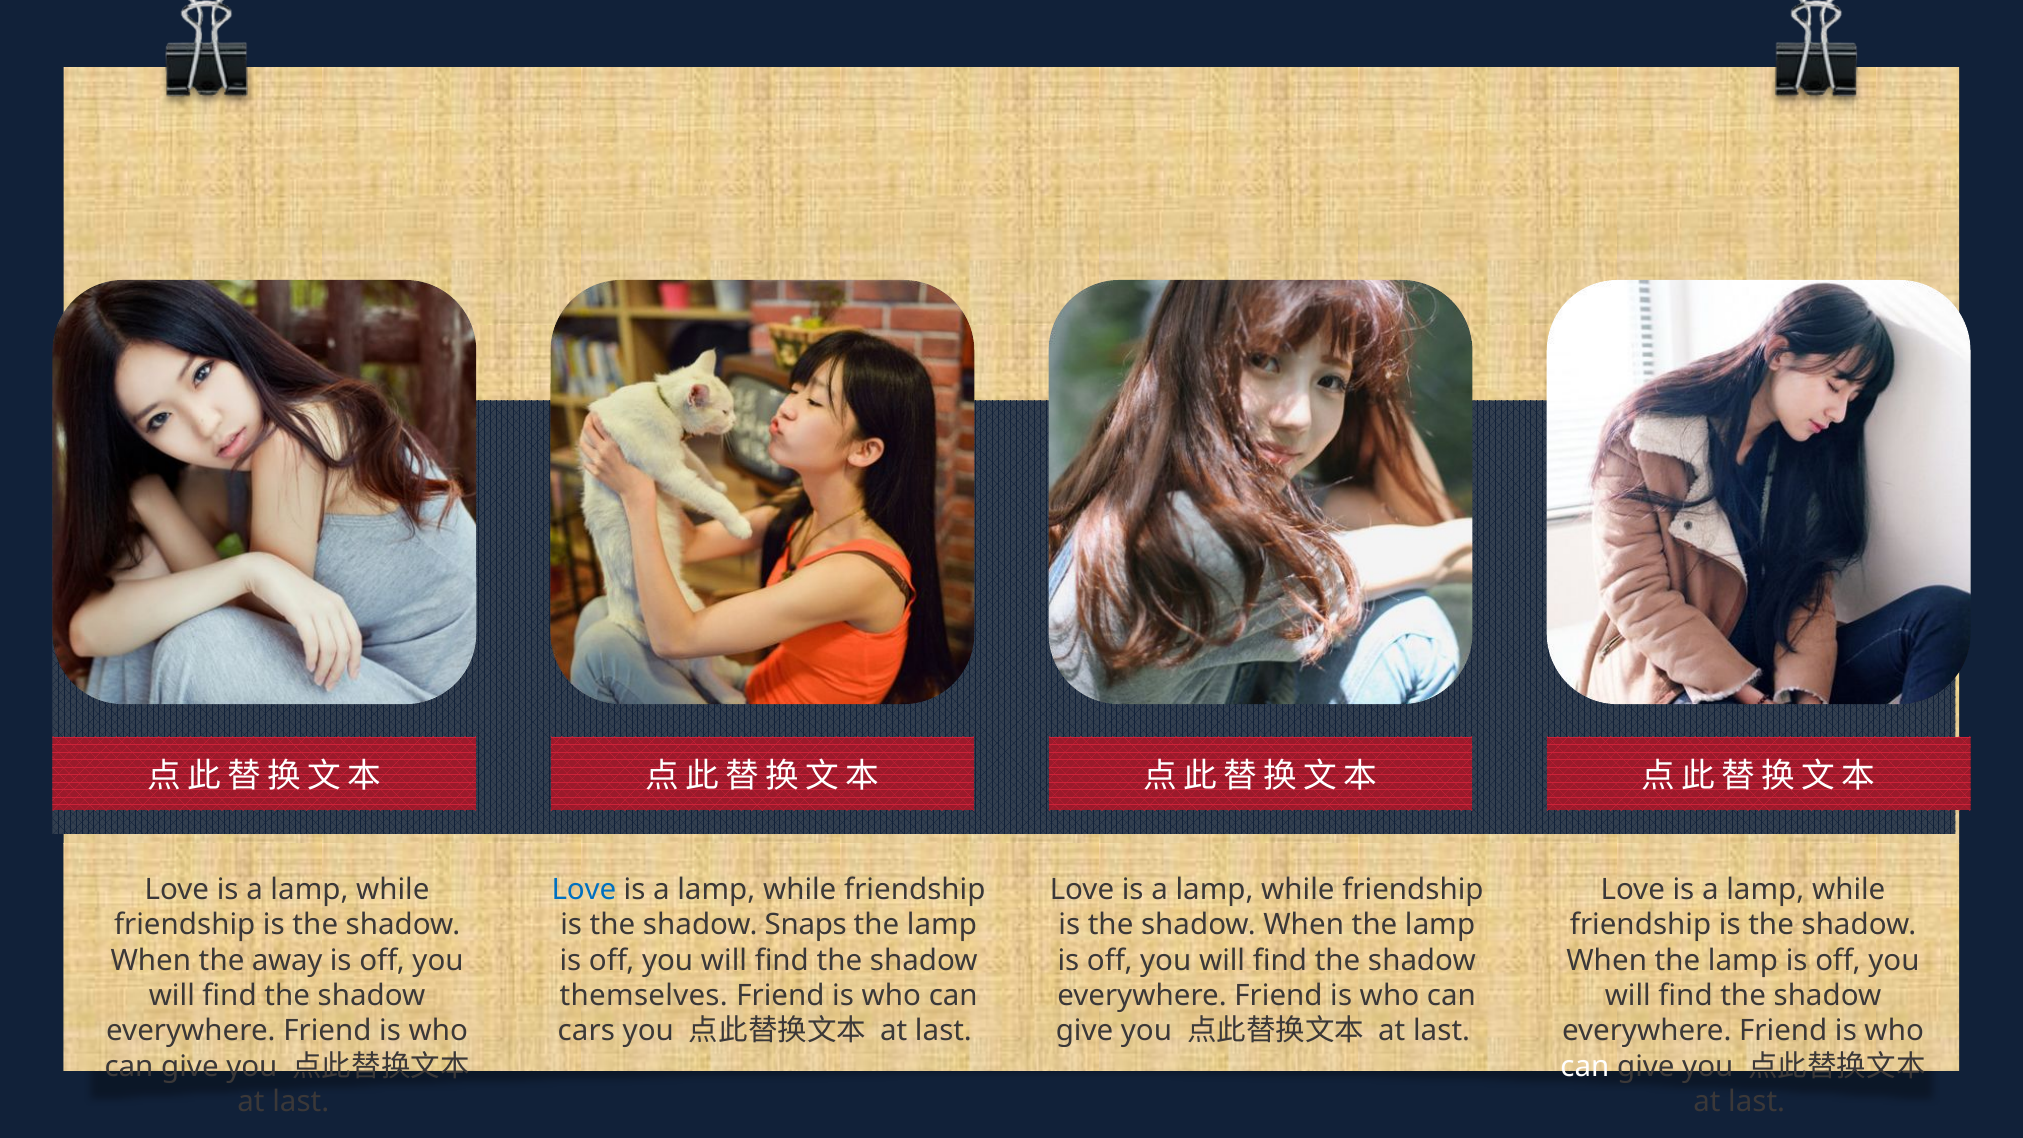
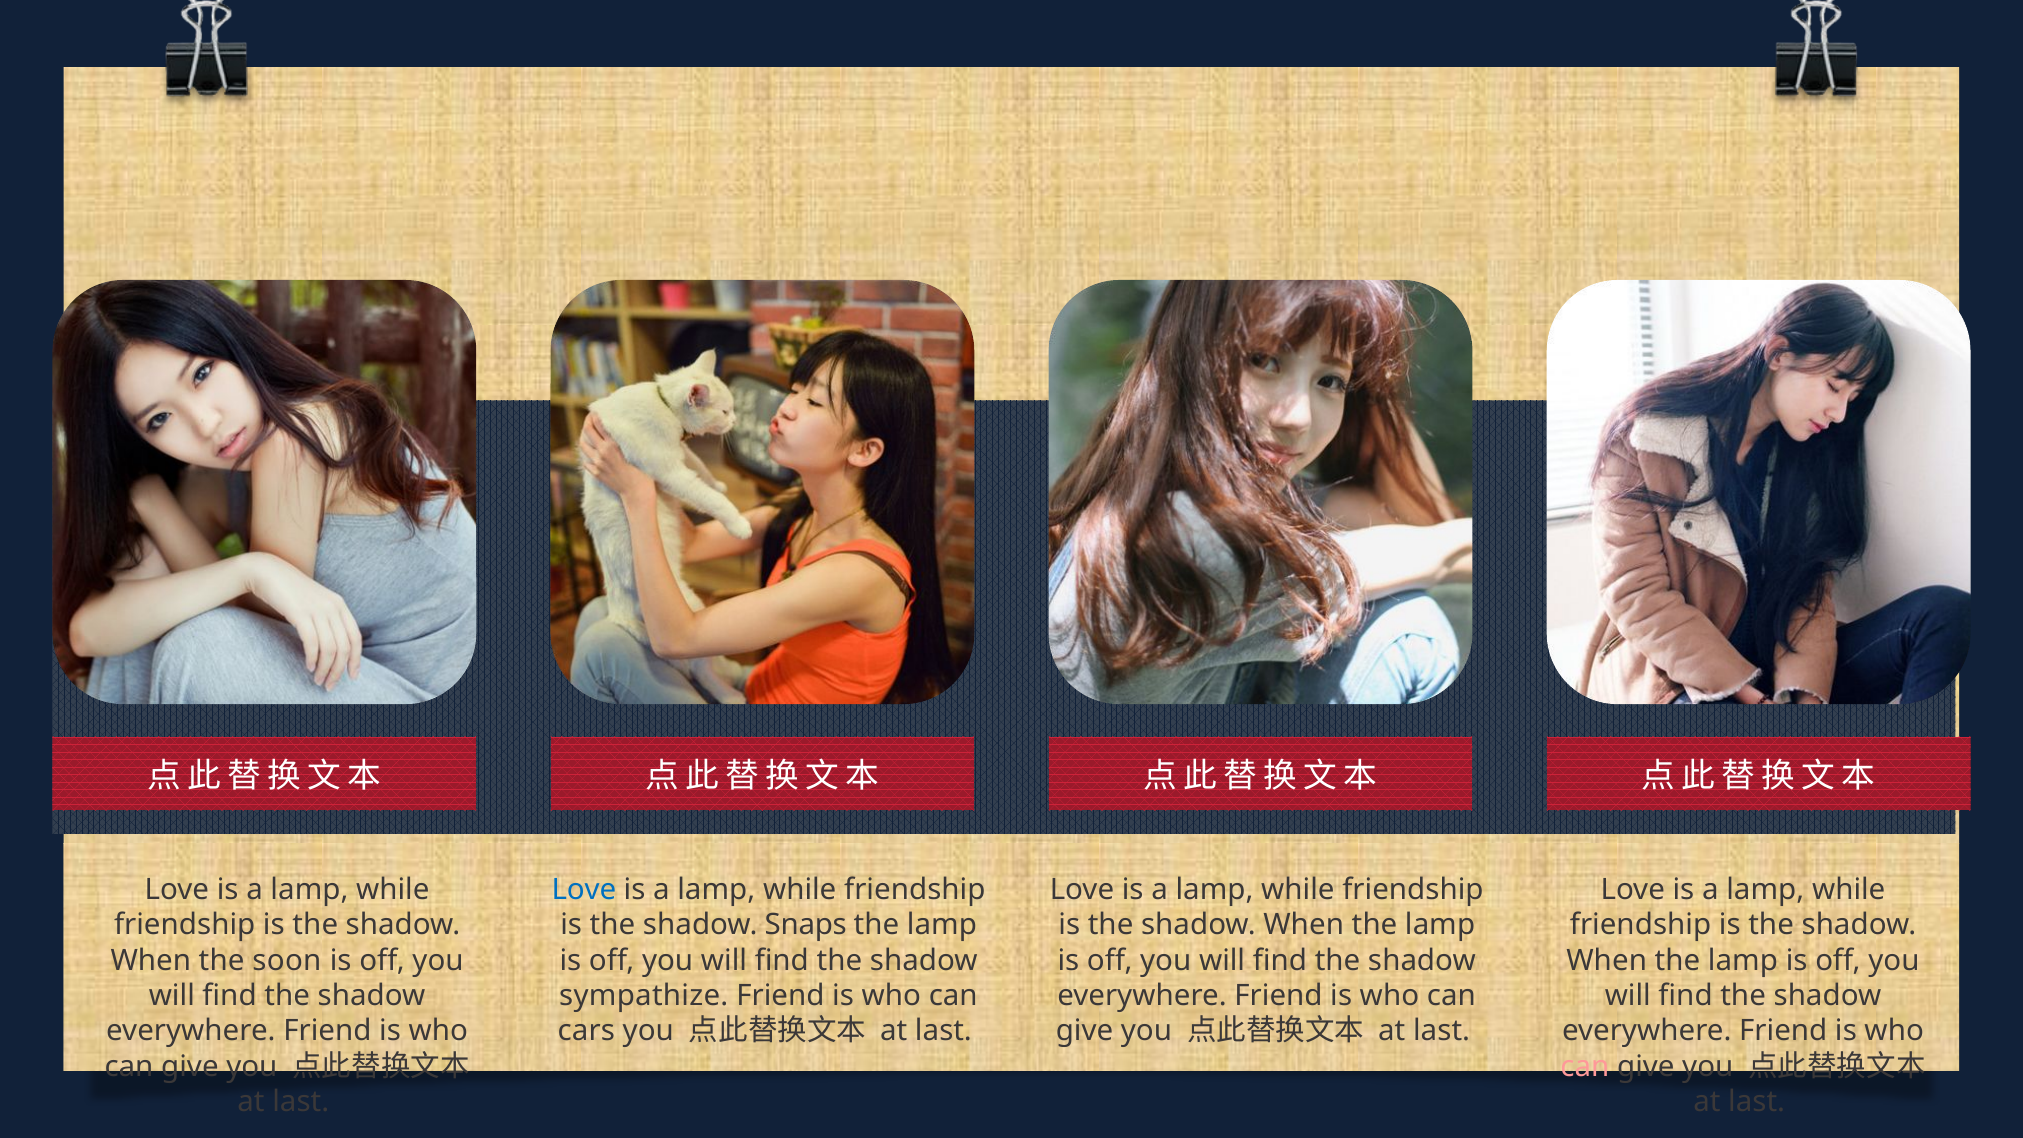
away: away -> soon
themselves: themselves -> sympathize
can at (1585, 1066) colour: white -> pink
